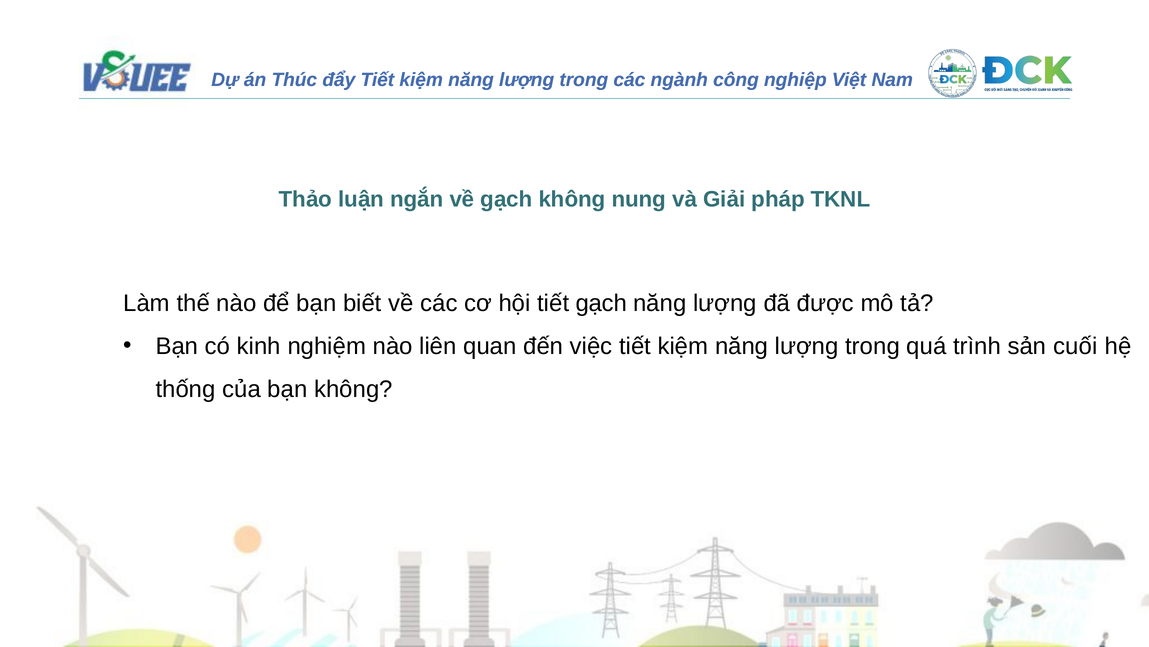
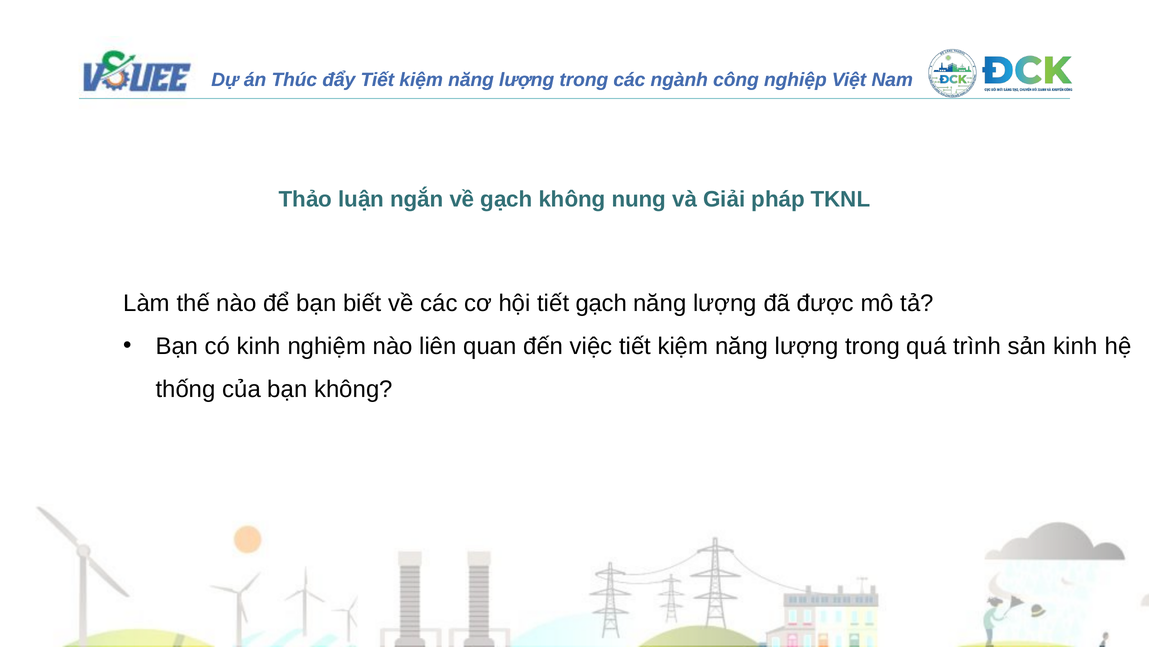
sản cuối: cuối -> kinh
